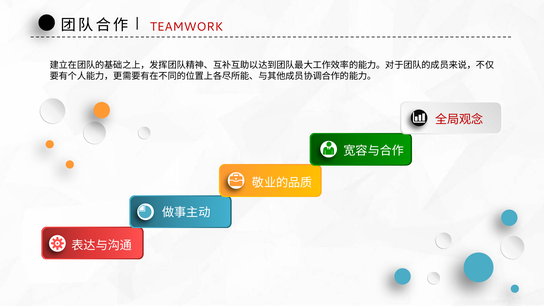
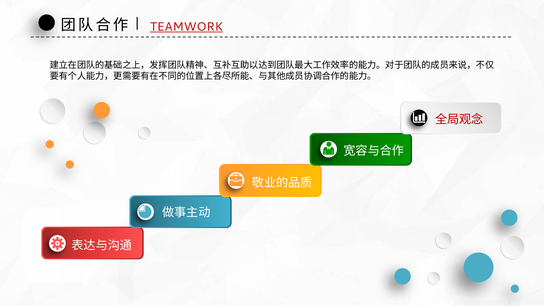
TEAMWORK underline: none -> present
